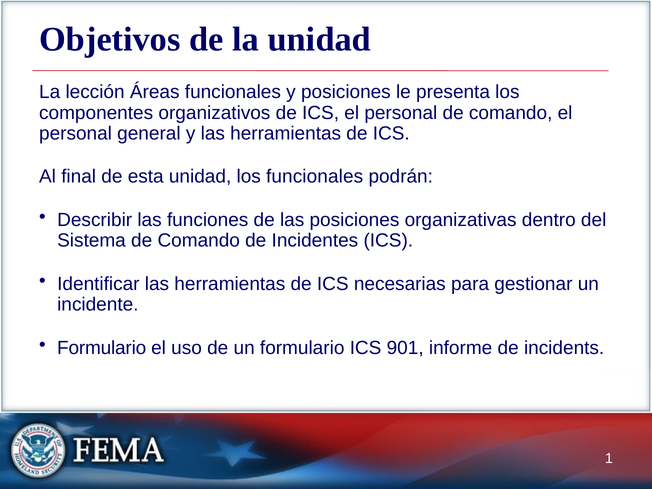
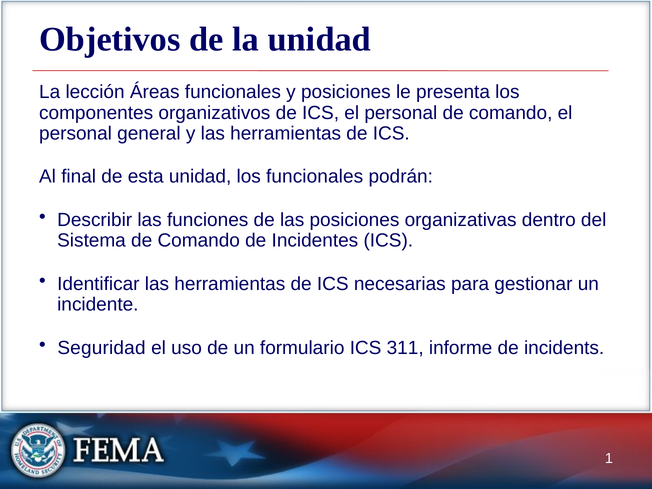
Formulario at (102, 348): Formulario -> Seguridad
901: 901 -> 311
